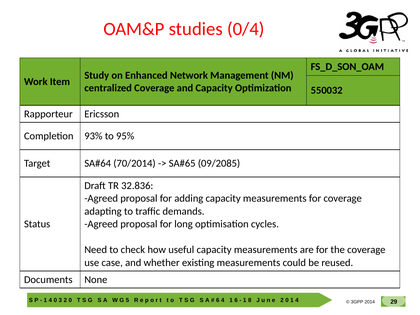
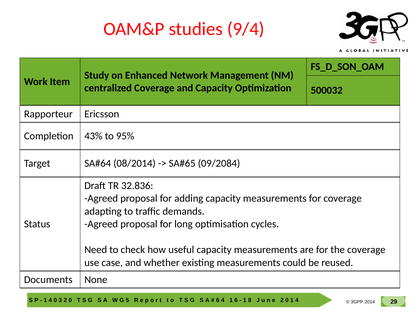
0/4: 0/4 -> 9/4
550032: 550032 -> 500032
93%: 93% -> 43%
70/2014: 70/2014 -> 08/2014
09/2085: 09/2085 -> 09/2084
